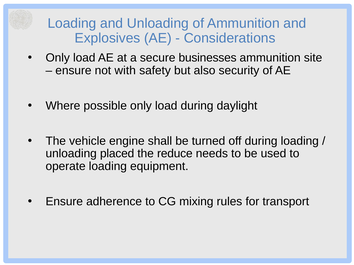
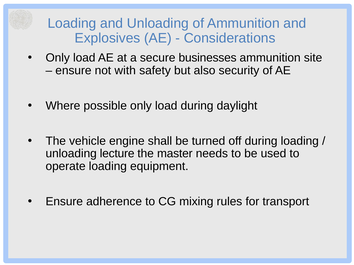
placed: placed -> lecture
reduce: reduce -> master
